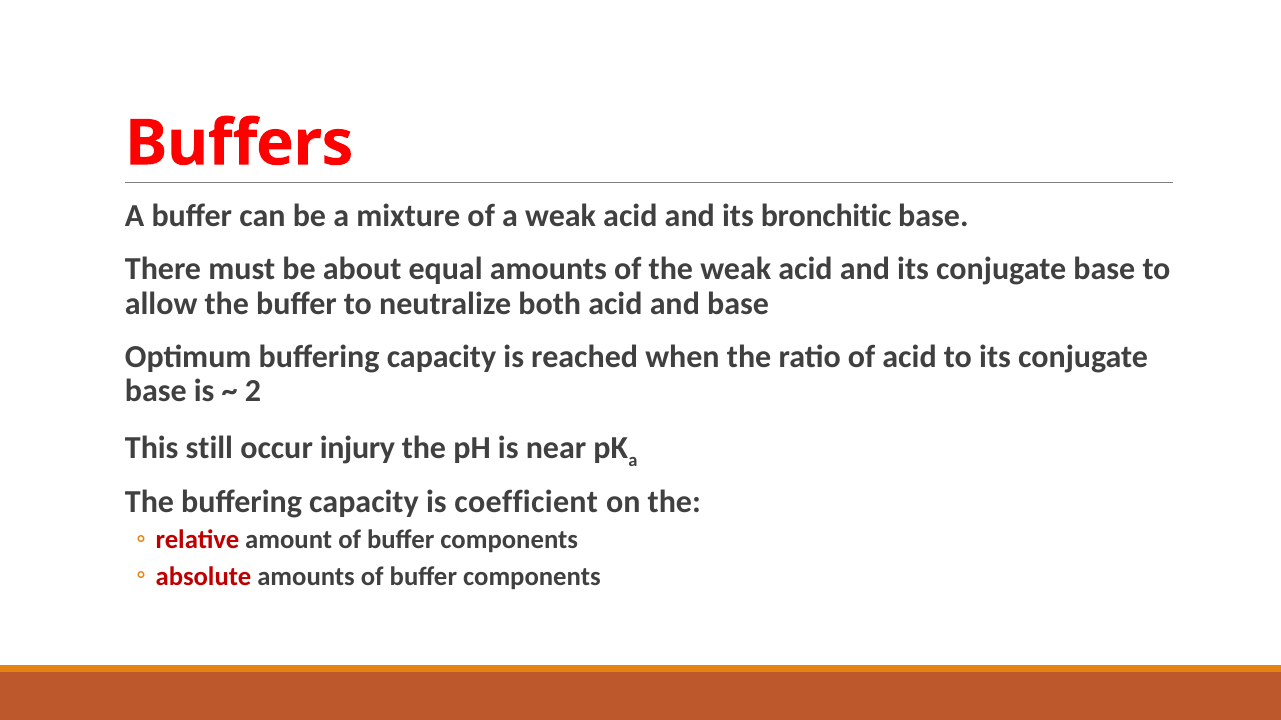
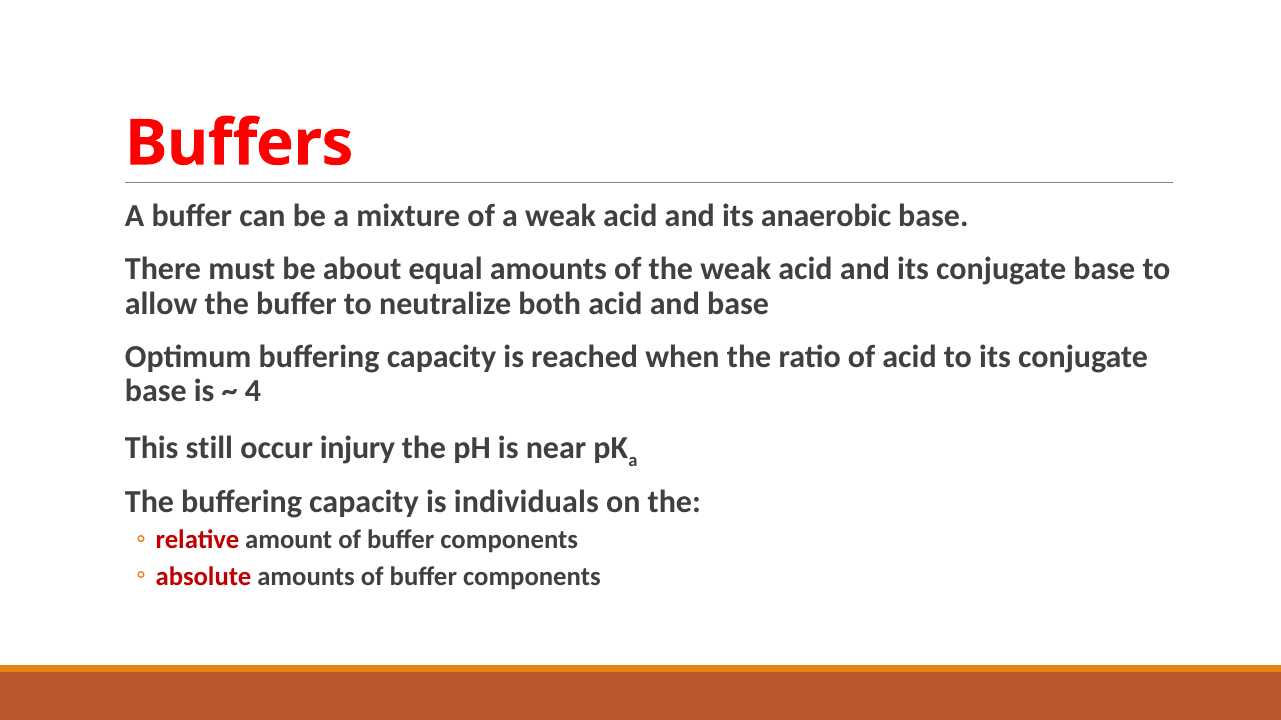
bronchitic: bronchitic -> anaerobic
2: 2 -> 4
coefficient: coefficient -> individuals
